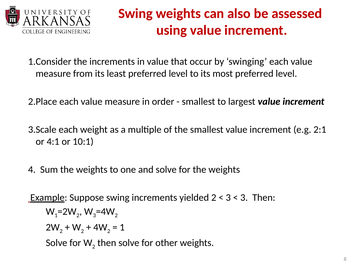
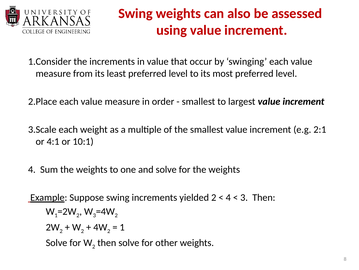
3 at (228, 197): 3 -> 4
